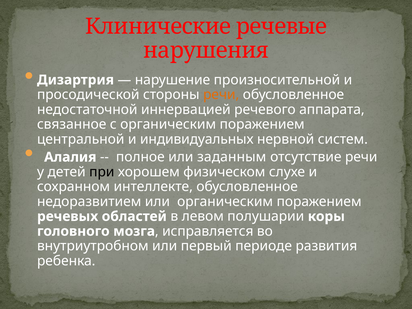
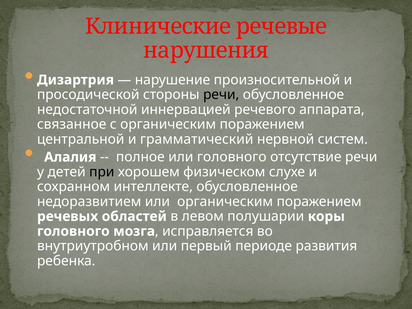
речи at (221, 95) colour: orange -> black
индивидуальных: индивидуальных -> грамматический
или заданным: заданным -> головного
